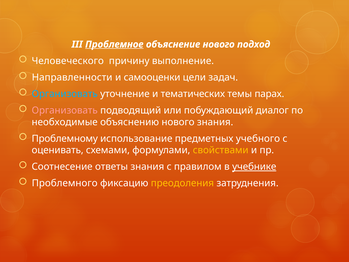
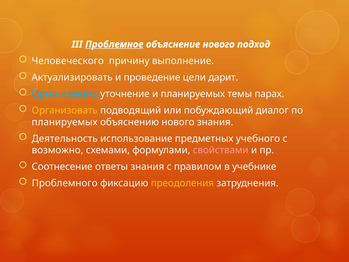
Направленности: Направленности -> Актуализировать
самооценки: самооценки -> проведение
задач: задач -> дарит
и тематических: тематических -> планируемых
Организовать at (65, 110) colour: pink -> yellow
необходимые at (65, 122): необходимые -> планируемых
Проблемному: Проблемному -> Деятельность
оценивать: оценивать -> возможно
свойствами colour: yellow -> pink
учебнике underline: present -> none
